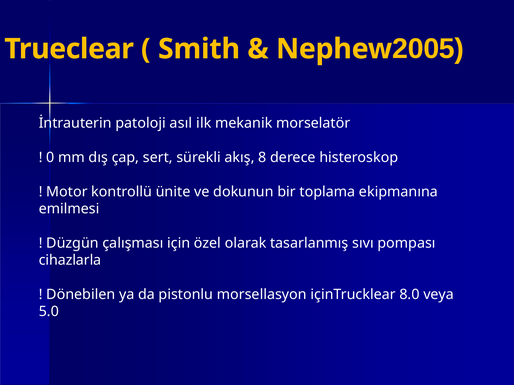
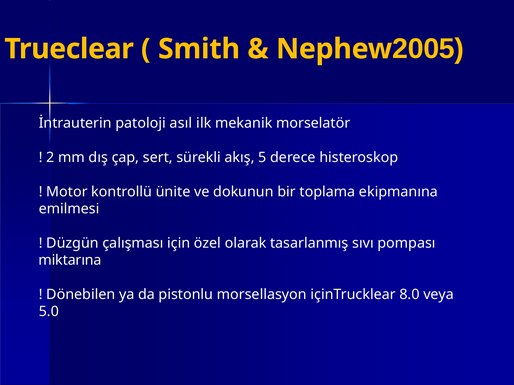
0: 0 -> 2
8: 8 -> 5
cihazlarla: cihazlarla -> miktarına
